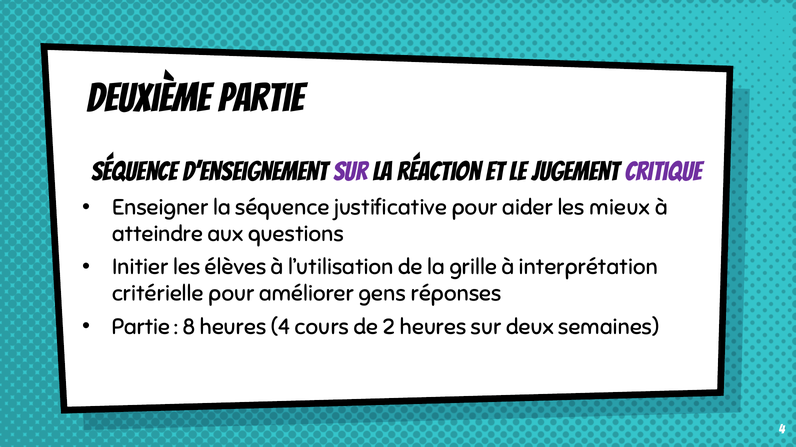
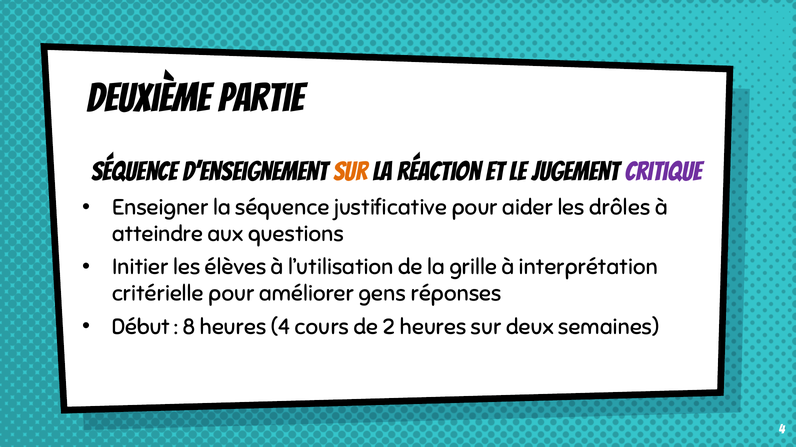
sur at (350, 172) colour: purple -> orange
mieux: mieux -> drôles
Partie at (141, 327): Partie -> Début
